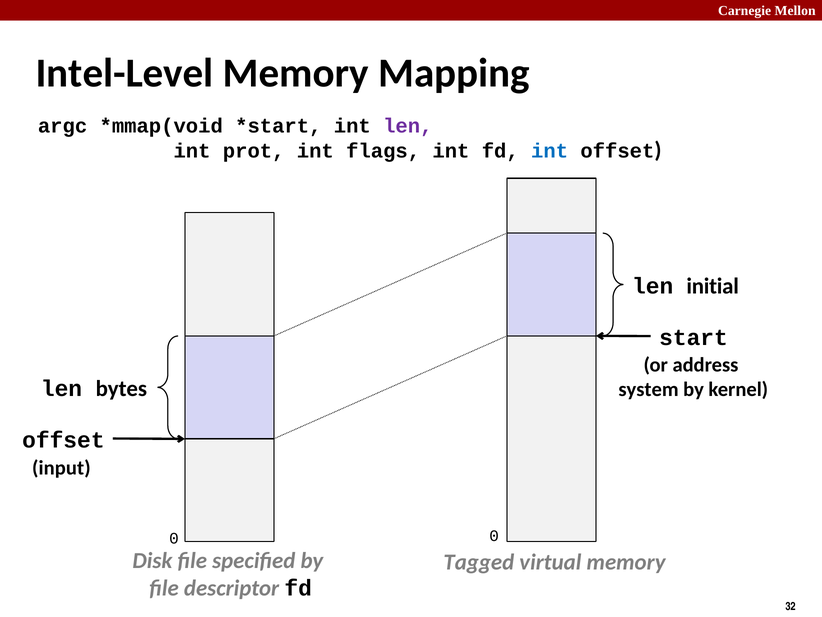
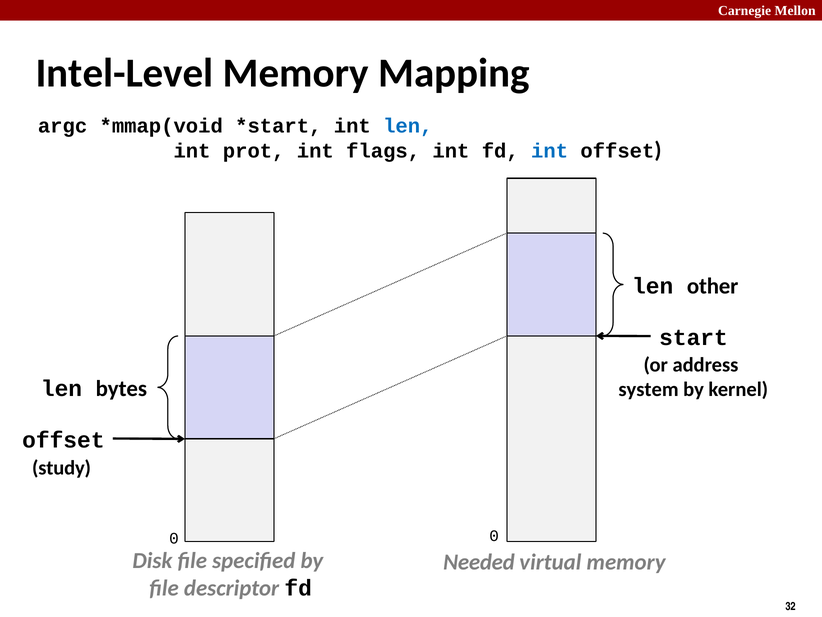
len at (408, 126) colour: purple -> blue
initial: initial -> other
input: input -> study
Tagged: Tagged -> Needed
